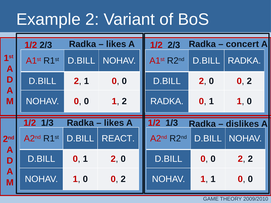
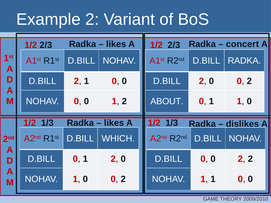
RADKA at (167, 102): RADKA -> ABOUT
REACT: REACT -> WHICH
